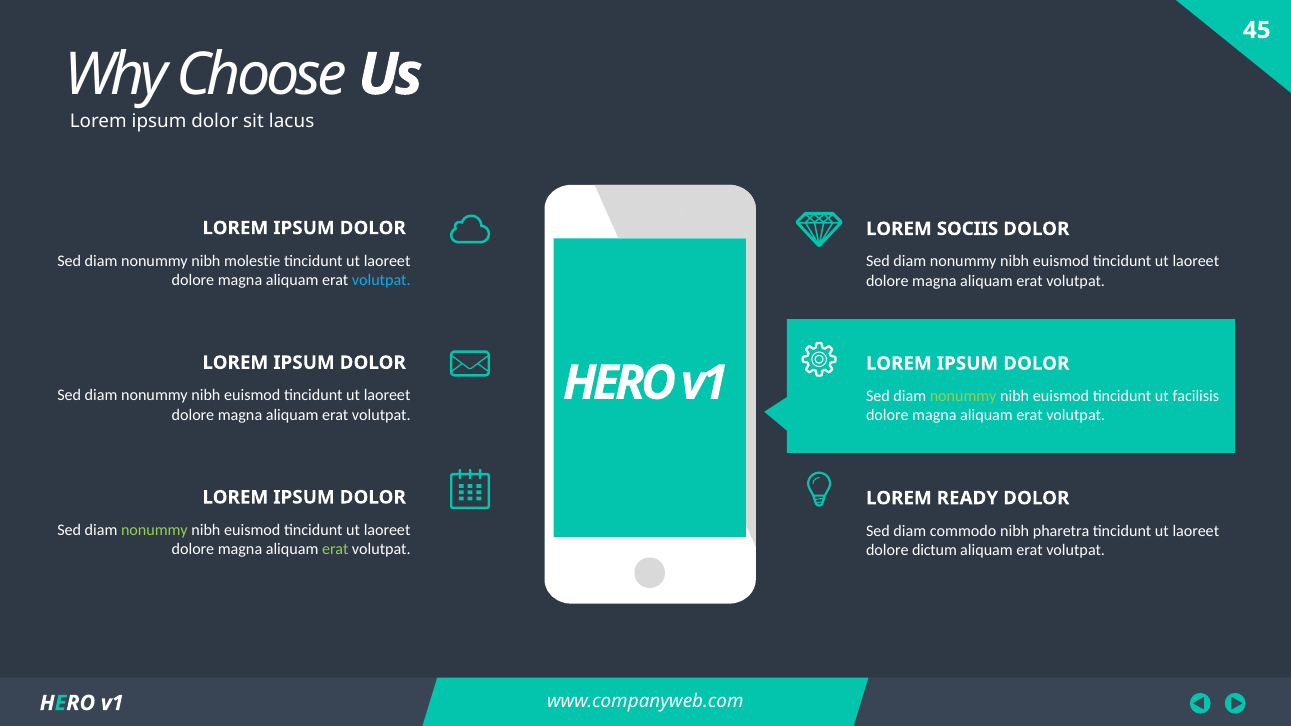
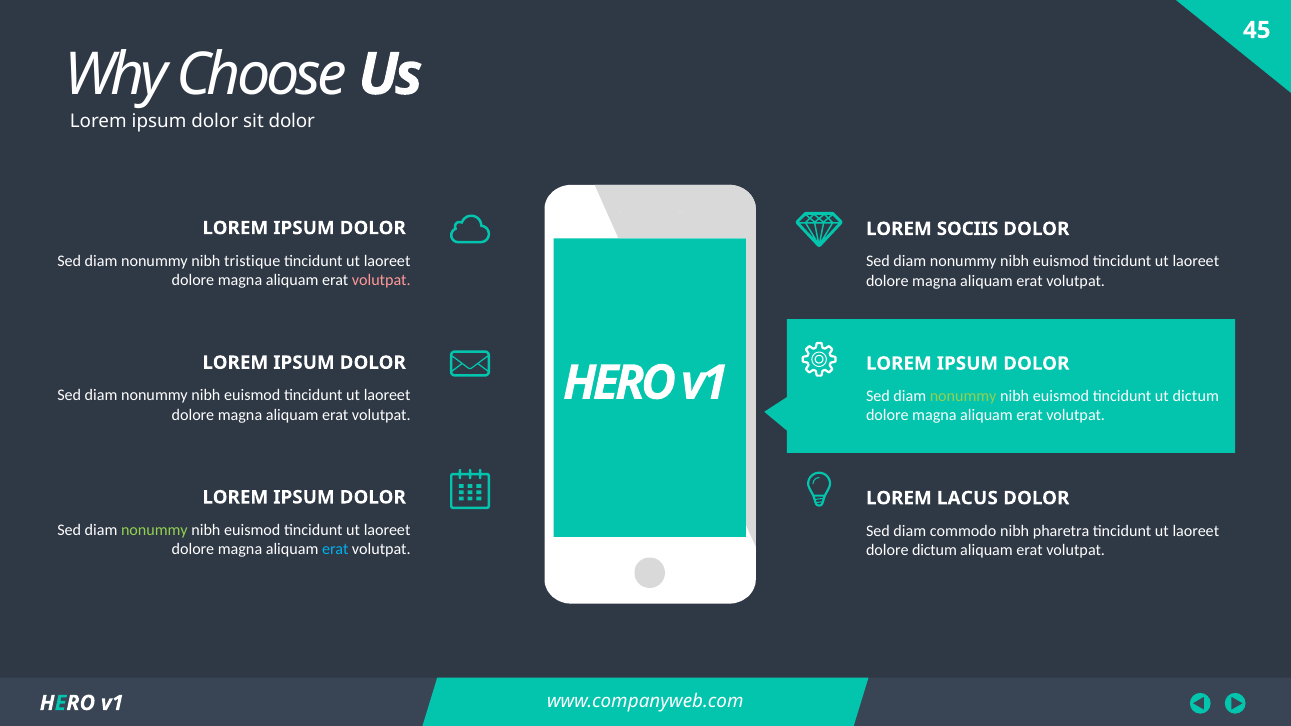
sit lacus: lacus -> dolor
molestie: molestie -> tristique
volutpat at (381, 280) colour: light blue -> pink
ut facilisis: facilisis -> dictum
READY: READY -> LACUS
erat at (335, 549) colour: light green -> light blue
